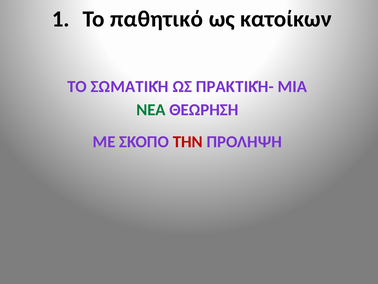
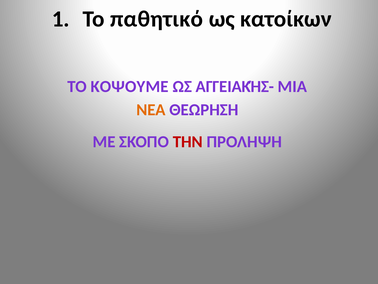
ΣΩΜΑΤΙΚΉ: ΣΩΜΑΤΙΚΉ -> ΚΟΨΟΥΜΕ
ΠΡΑΚΤΙΚΉ-: ΠΡΑΚΤΙΚΉ- -> ΑΓΓΕΙΑΚΉΣ-
ΝΕΑ colour: green -> orange
